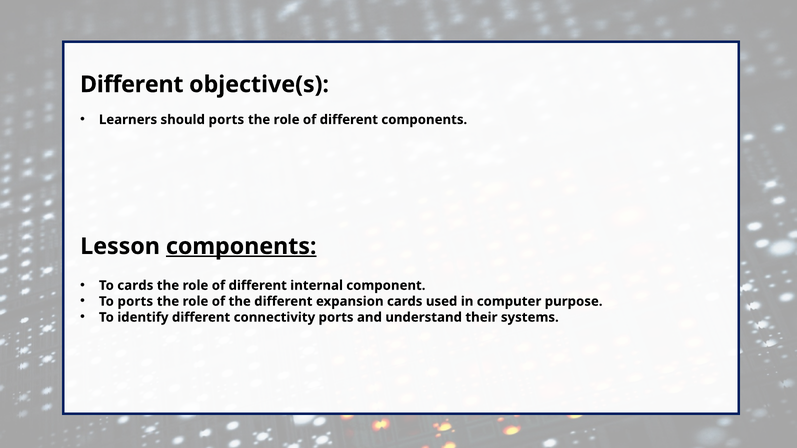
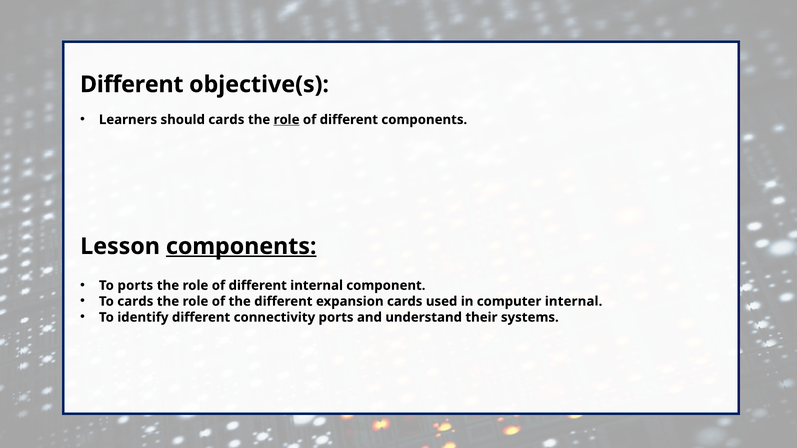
should ports: ports -> cards
role at (287, 120) underline: none -> present
To cards: cards -> ports
To ports: ports -> cards
computer purpose: purpose -> internal
